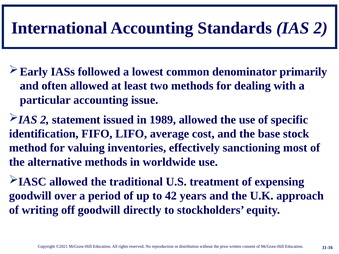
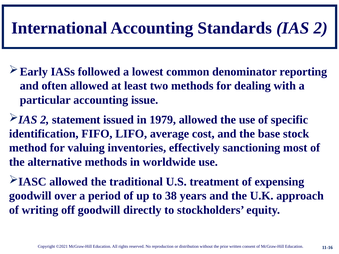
primarily: primarily -> reporting
1989: 1989 -> 1979
42: 42 -> 38
